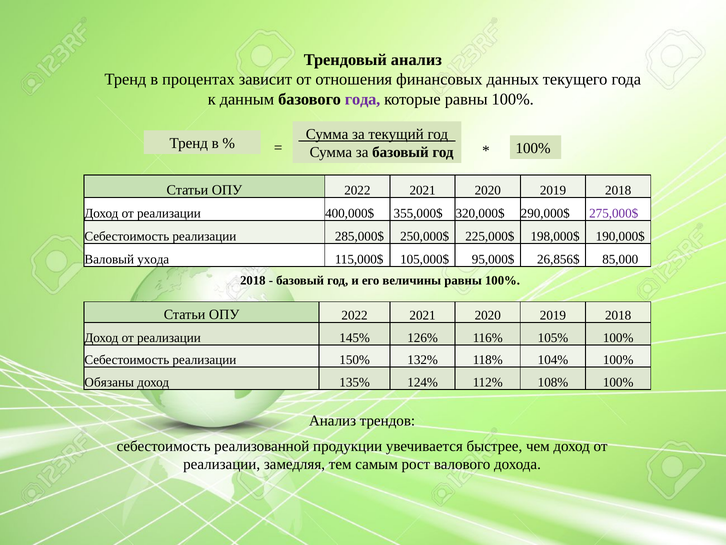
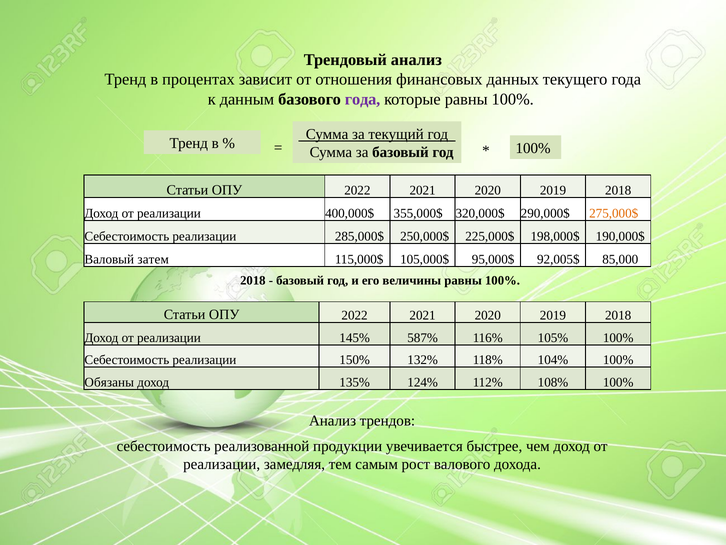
275,000$ colour: purple -> orange
ухода: ухода -> затем
26,856$: 26,856$ -> 92,005$
126%: 126% -> 587%
